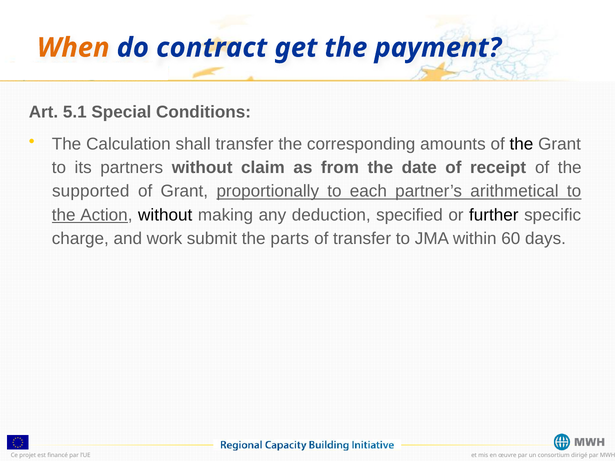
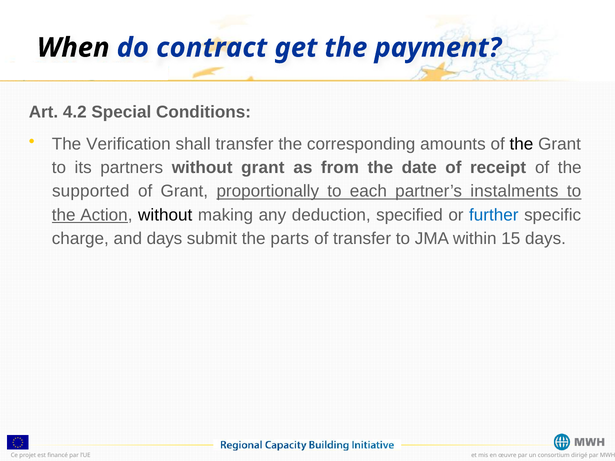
When colour: orange -> black
5.1: 5.1 -> 4.2
Calculation: Calculation -> Verification
without claim: claim -> grant
arithmetical: arithmetical -> instalments
further colour: black -> blue
and work: work -> days
60: 60 -> 15
